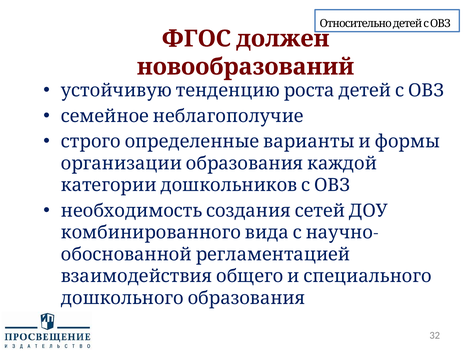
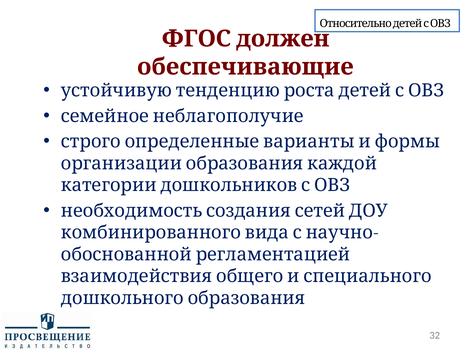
новообразований: новообразований -> обеспечивающие
